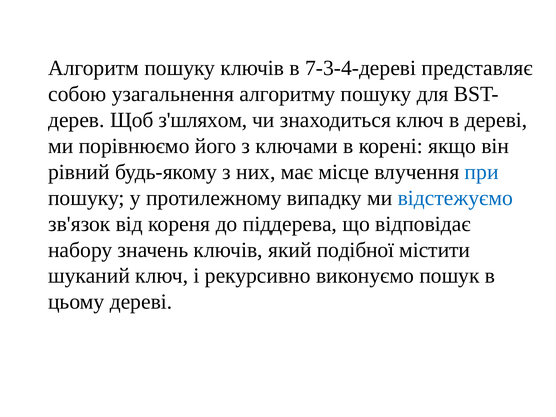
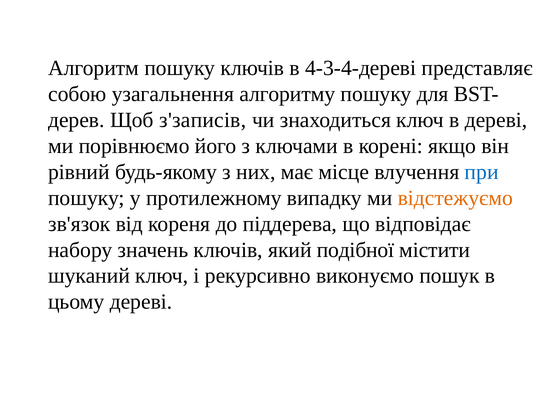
7-3-4-дереві: 7-3-4-дереві -> 4-3-4-дереві
з'шляхом: з'шляхом -> з'записів
відстежуємо colour: blue -> orange
